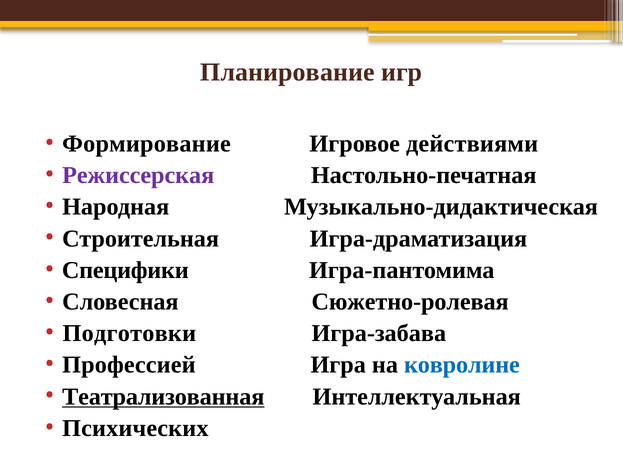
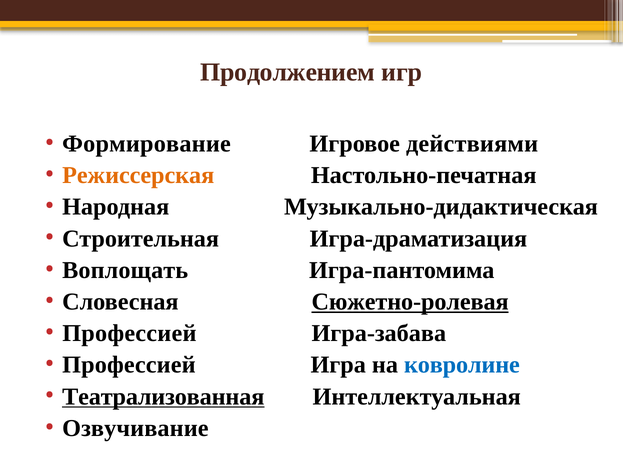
Планирование: Планирование -> Продолжением
Режиссерская colour: purple -> orange
Специфики: Специфики -> Воплощать
Сюжетно-ролевая underline: none -> present
Подготовки at (129, 334): Подготовки -> Профессией
Психических: Психических -> Озвучивание
